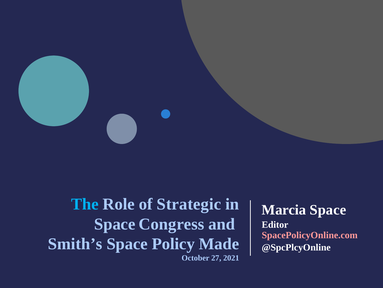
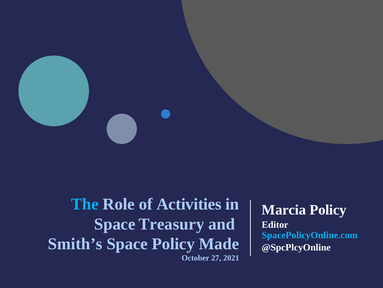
Strategic: Strategic -> Activities
Marcia Space: Space -> Policy
Congress: Congress -> Treasury
SpacePolicyOnline.com colour: pink -> light blue
